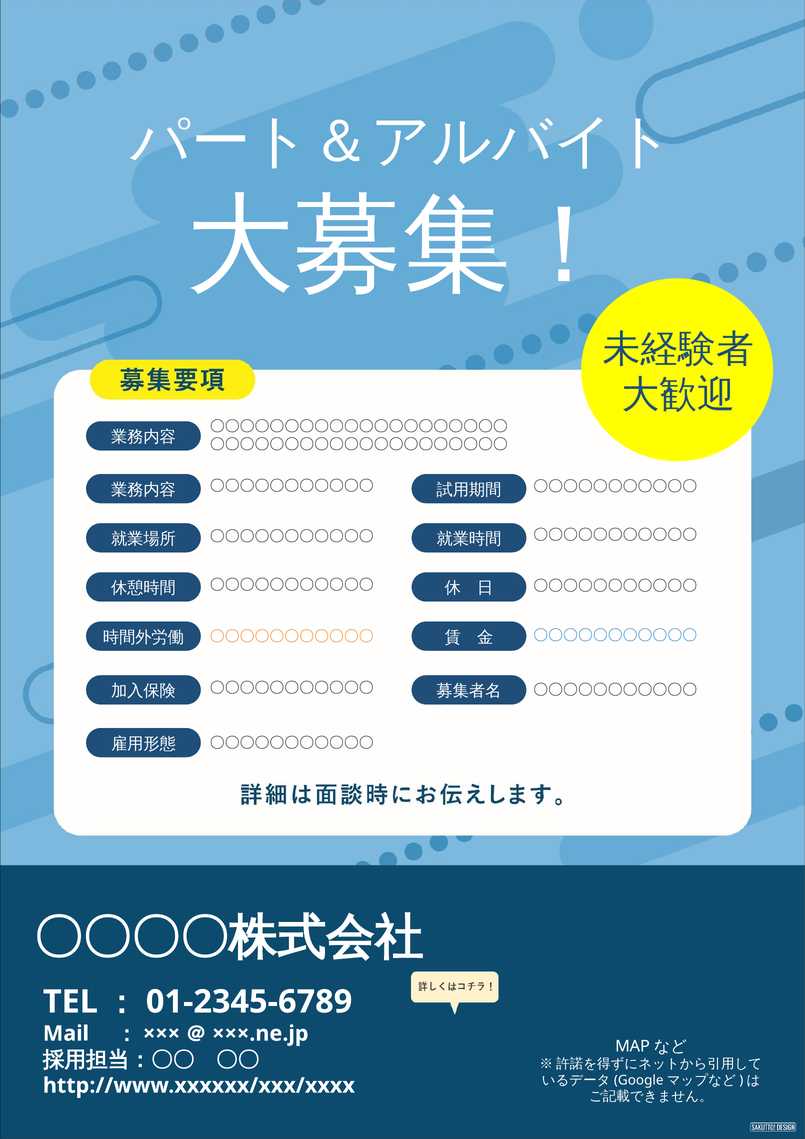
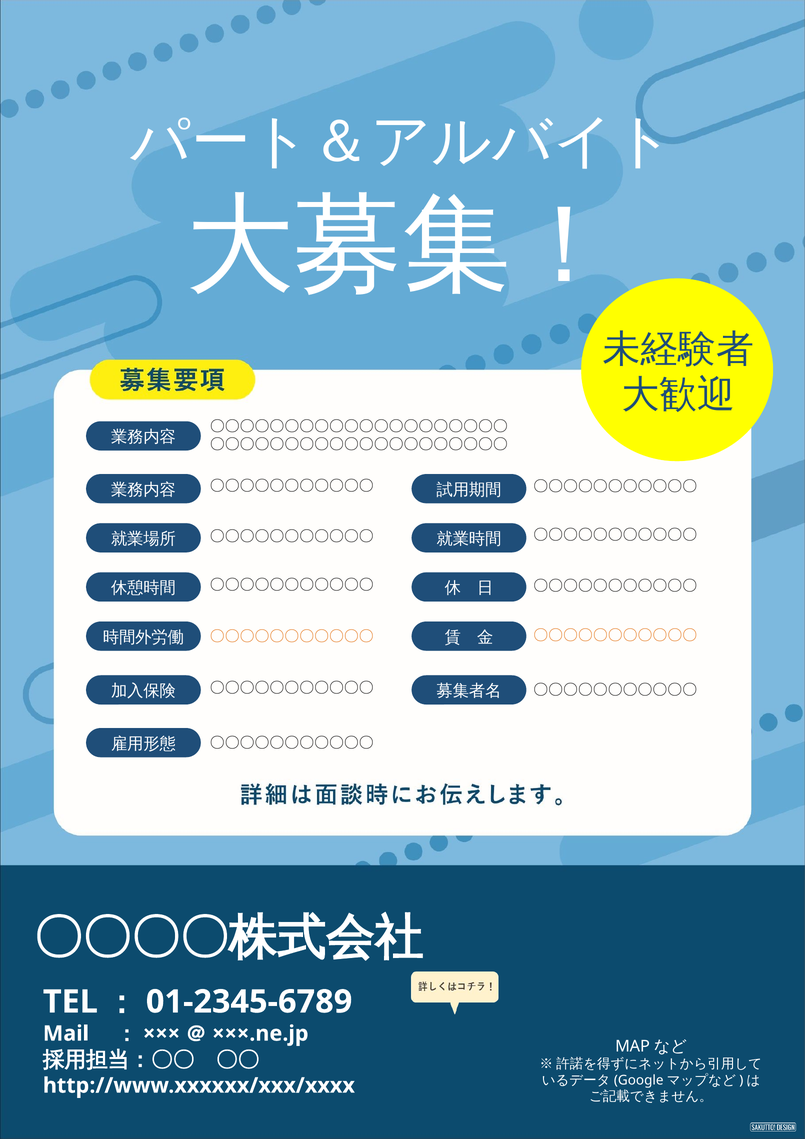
〇〇〇〇〇〇〇〇〇〇〇 at (615, 635) colour: blue -> orange
